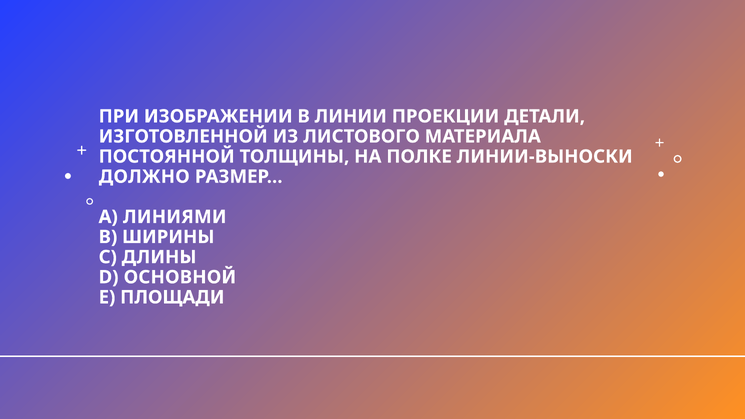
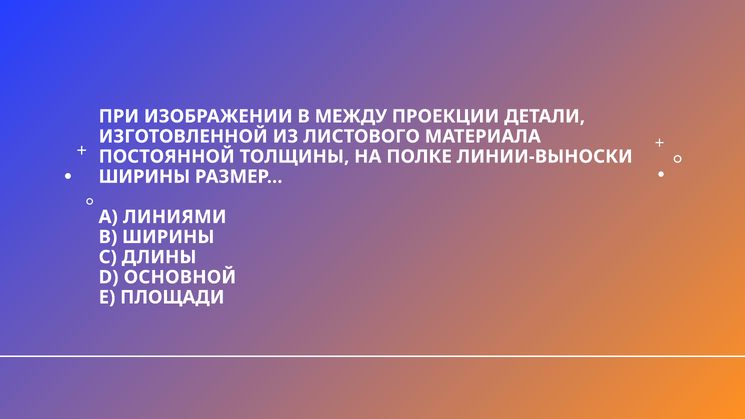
ЛИНИИ: ЛИНИИ -> МЕЖДУ
ДОЛЖНО at (144, 177): ДОЛЖНО -> ШИРИНЫ
